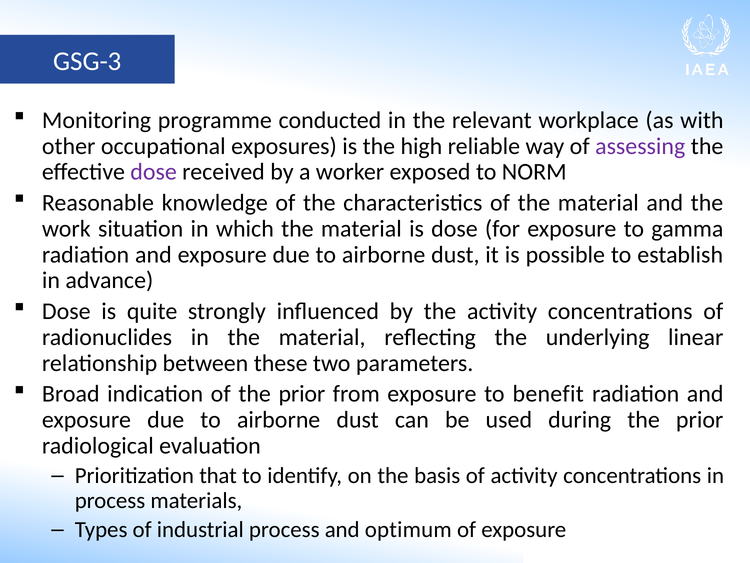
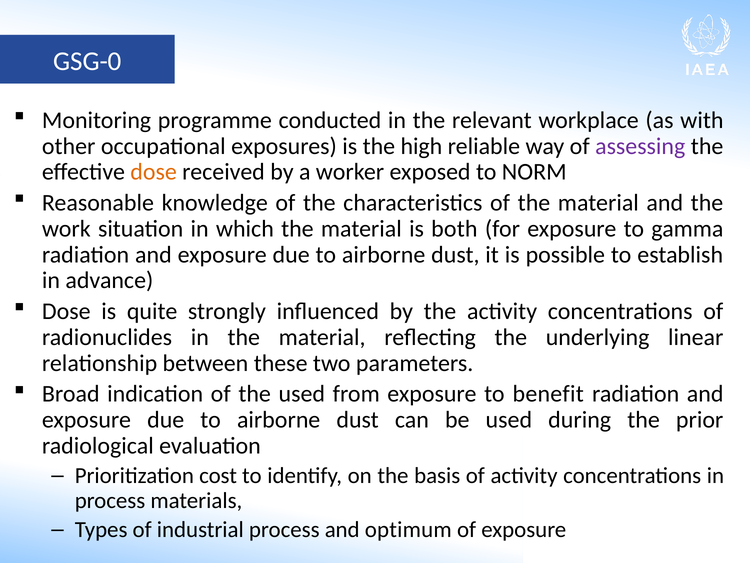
GSG-3: GSG-3 -> GSG-0
dose at (154, 172) colour: purple -> orange
is dose: dose -> both
of the prior: prior -> used
that: that -> cost
